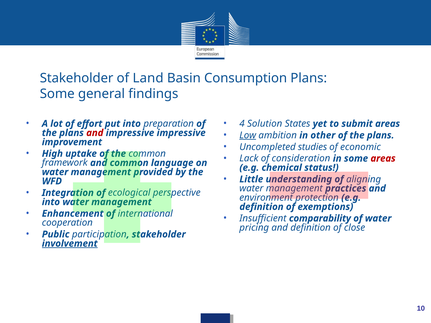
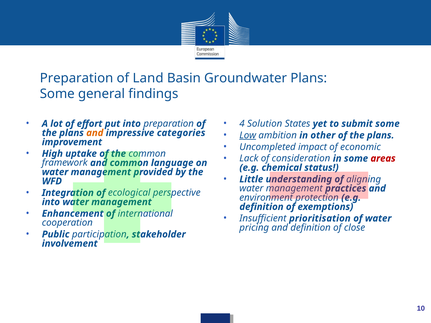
Stakeholder at (77, 78): Stakeholder -> Preparation
Consumption: Consumption -> Groundwater
submit areas: areas -> some
and at (95, 133) colour: red -> orange
impressive impressive: impressive -> categories
studies: studies -> impact
comparability: comparability -> prioritisation
involvement underline: present -> none
